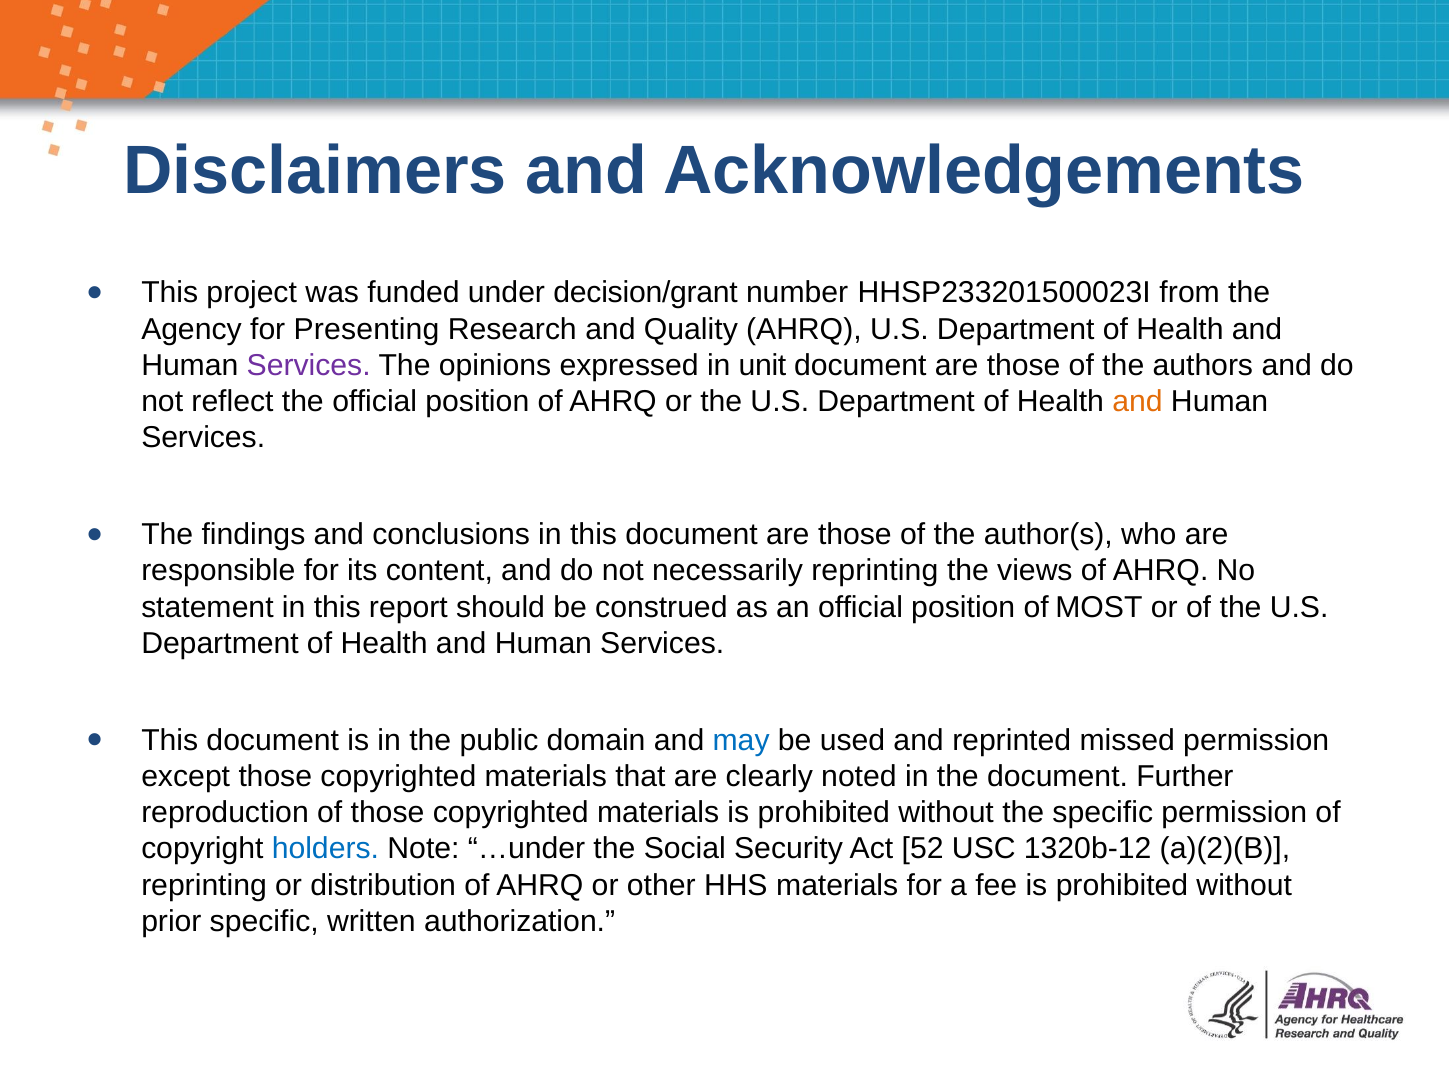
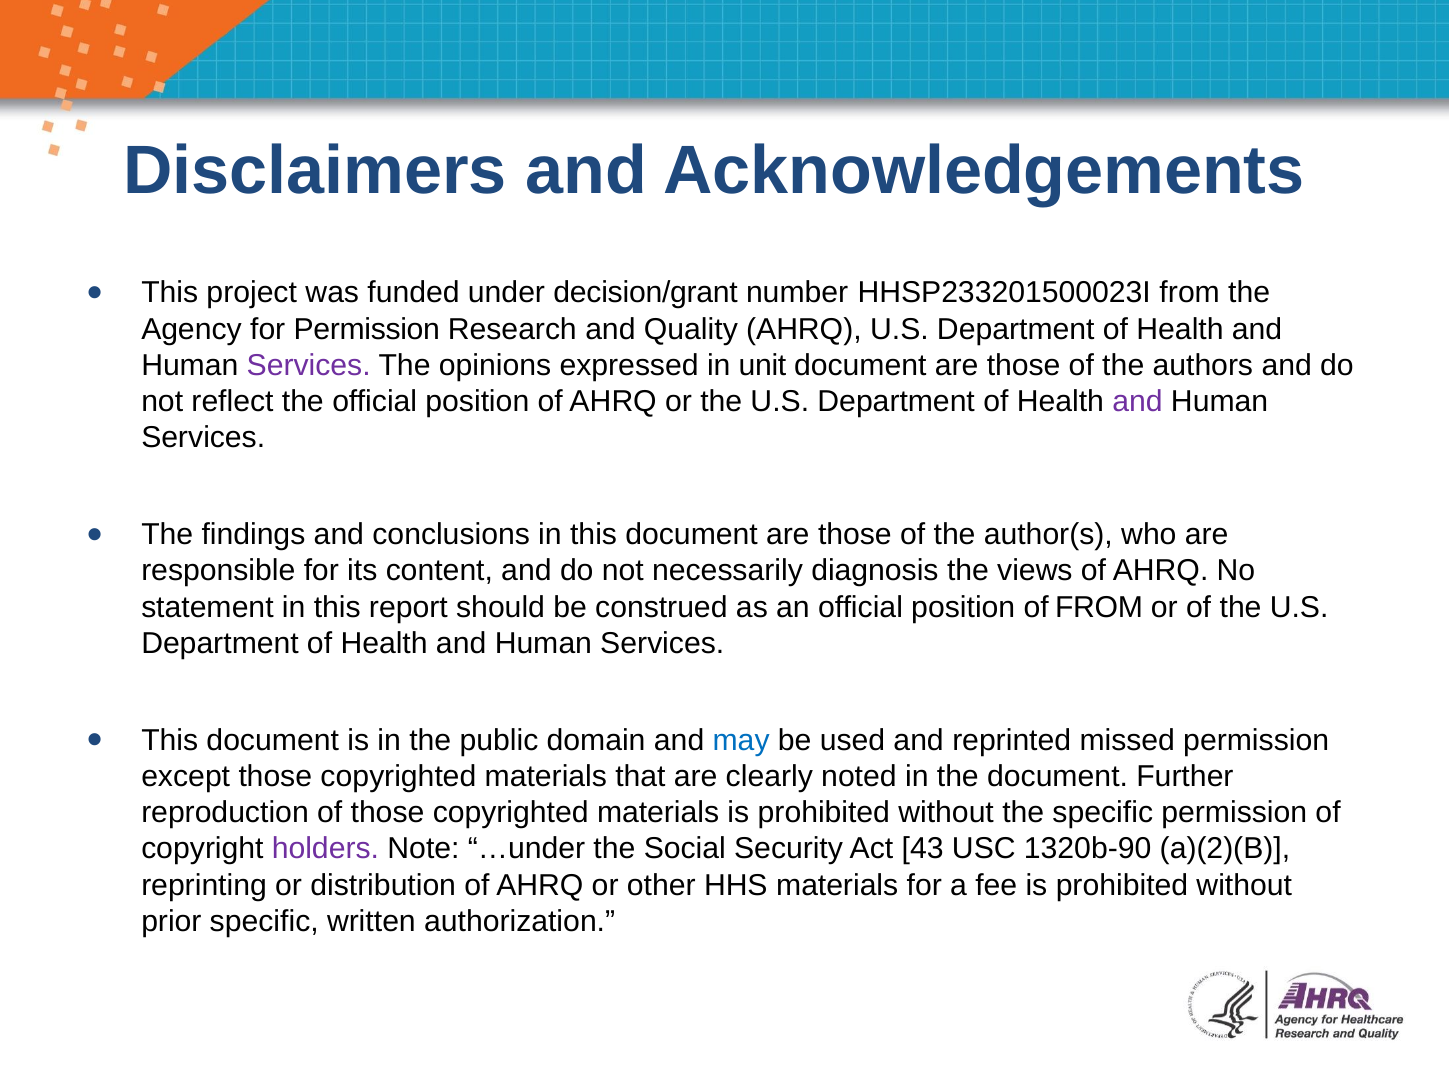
for Presenting: Presenting -> Permission
and at (1138, 402) colour: orange -> purple
necessarily reprinting: reprinting -> diagnosis
of MOST: MOST -> FROM
holders colour: blue -> purple
52: 52 -> 43
1320b-12: 1320b-12 -> 1320b-90
